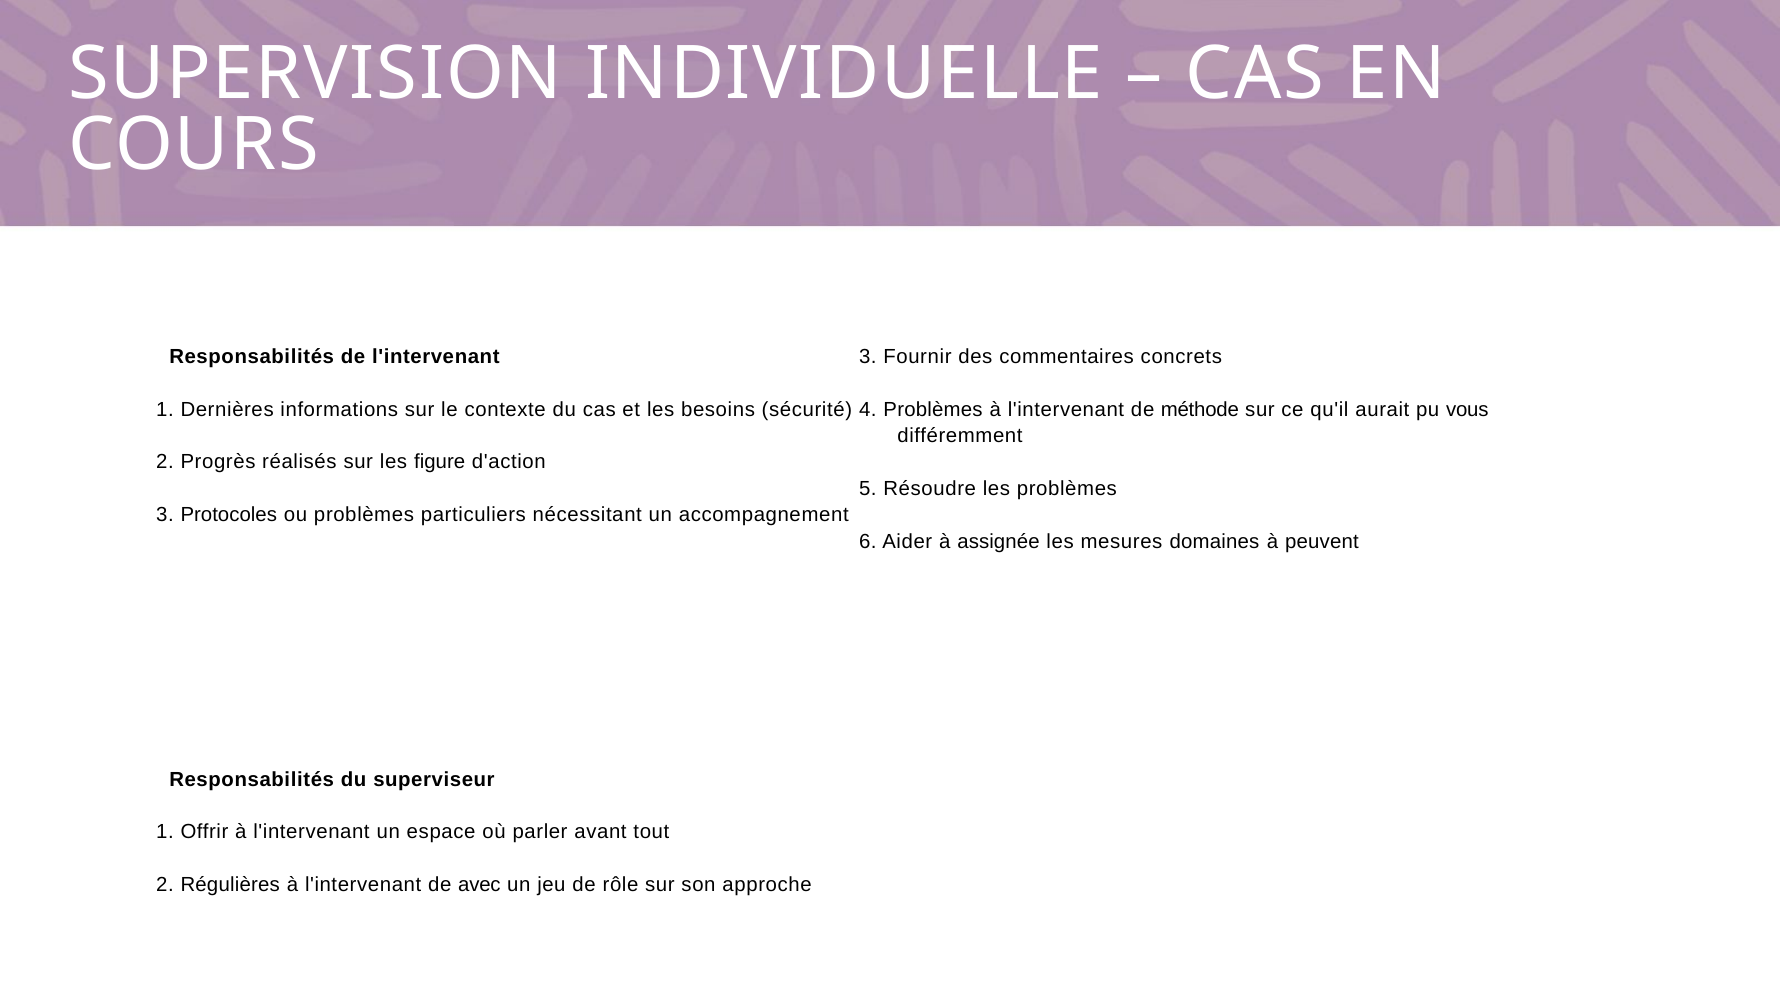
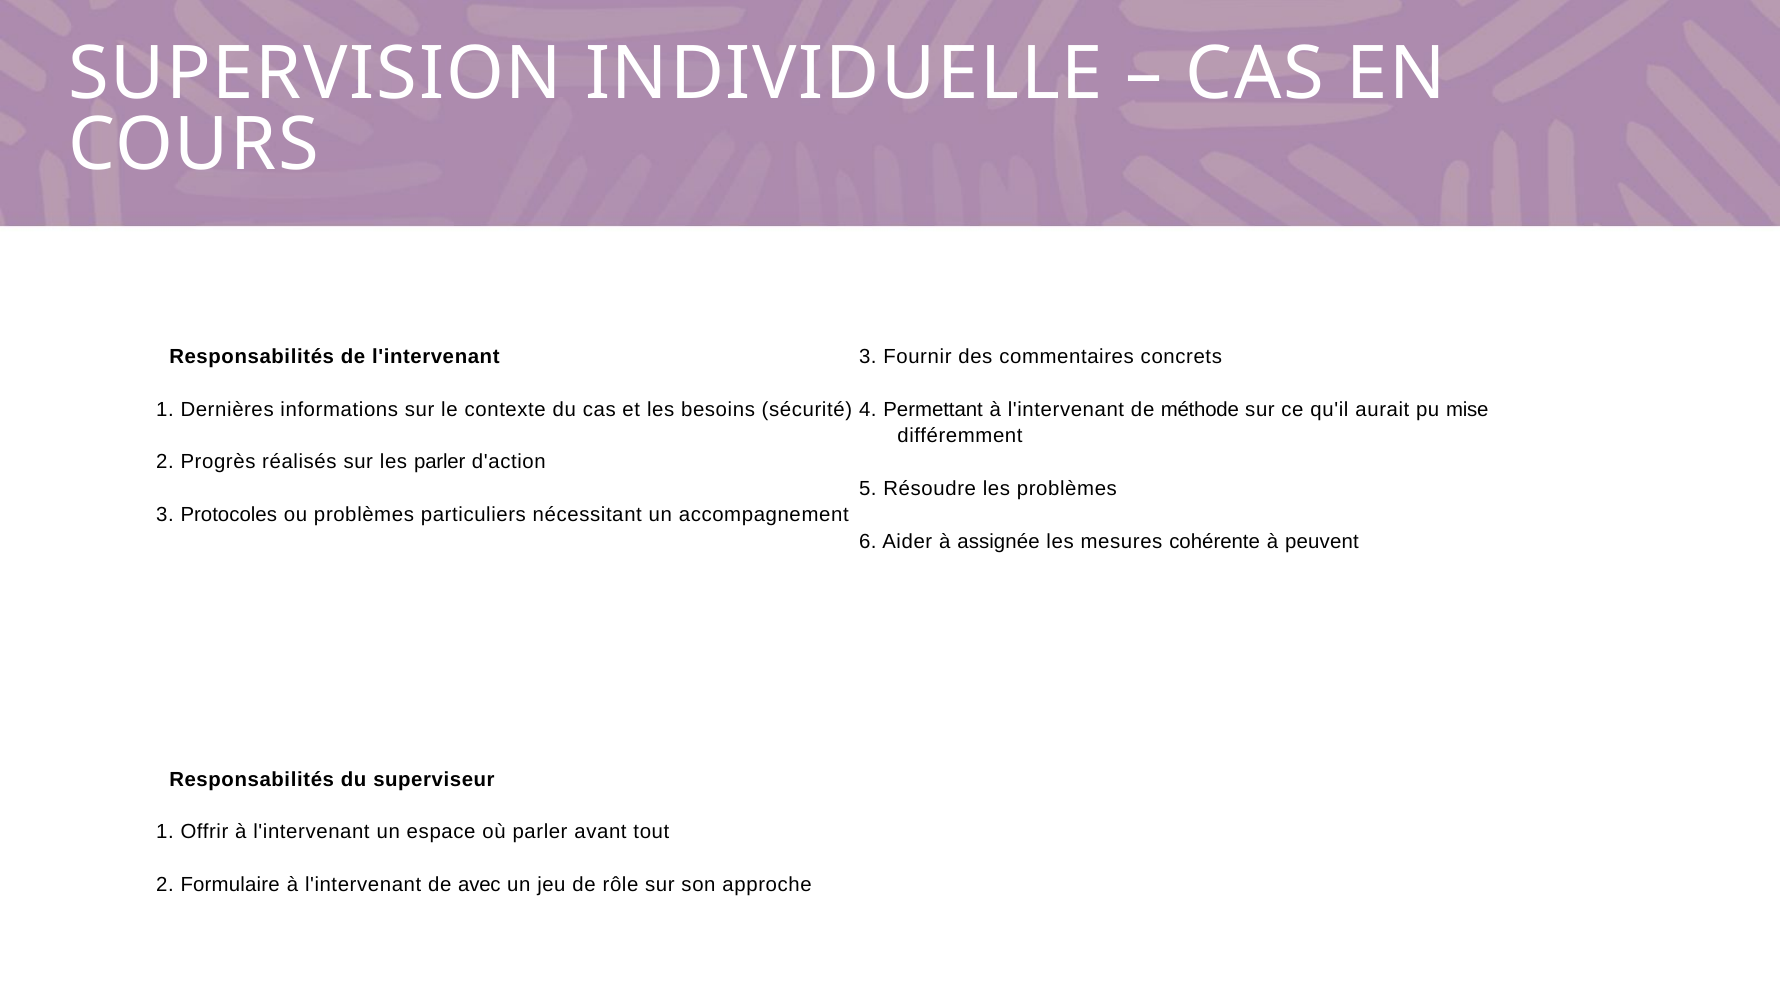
4 Problèmes: Problèmes -> Permettant
vous: vous -> mise
les figure: figure -> parler
domaines: domaines -> cohérente
Régulières: Régulières -> Formulaire
